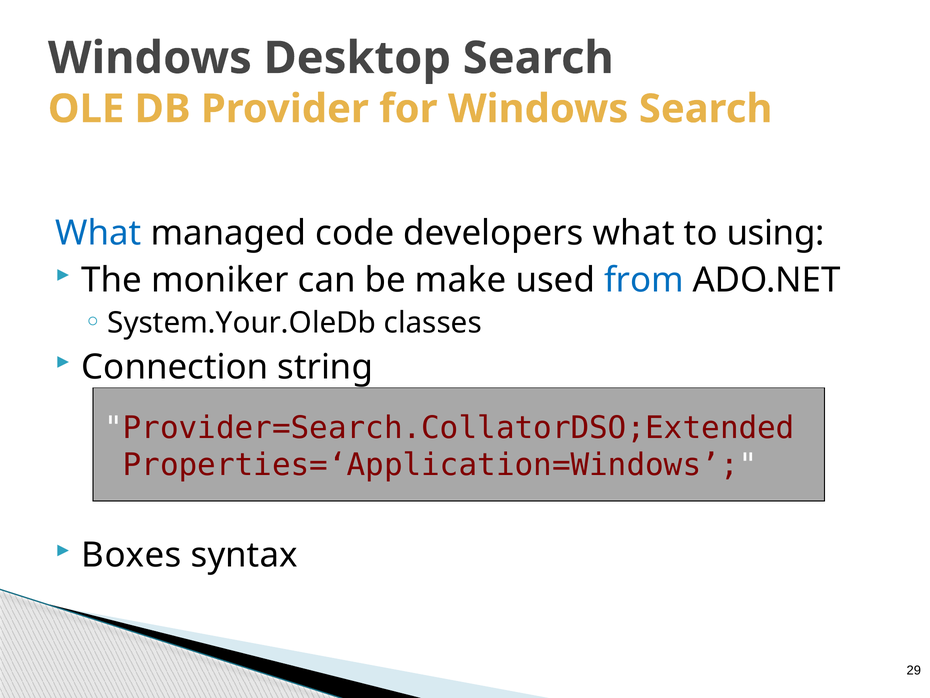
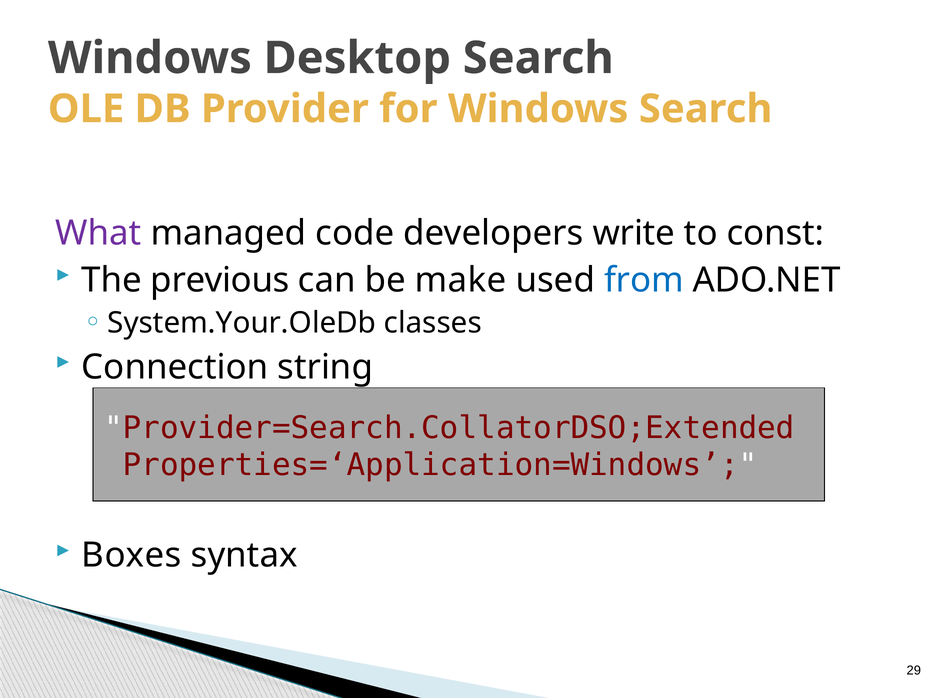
What at (98, 233) colour: blue -> purple
developers what: what -> write
using: using -> const
moniker: moniker -> previous
